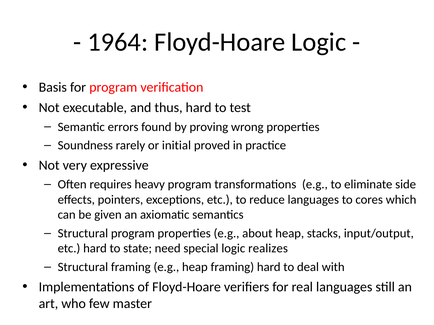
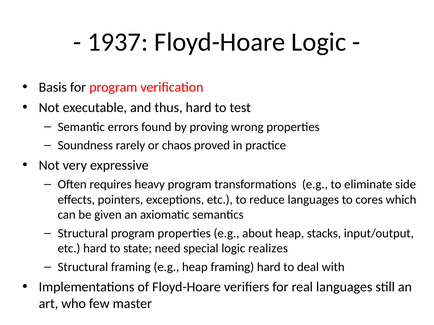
1964: 1964 -> 1937
initial: initial -> chaos
